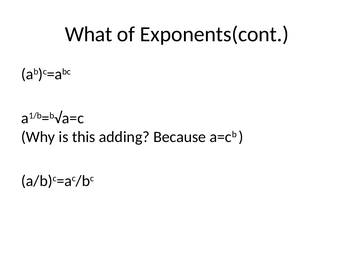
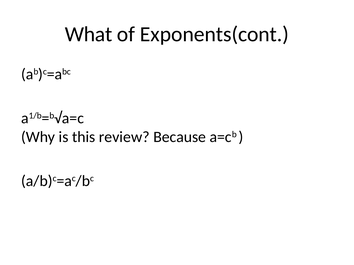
adding: adding -> review
